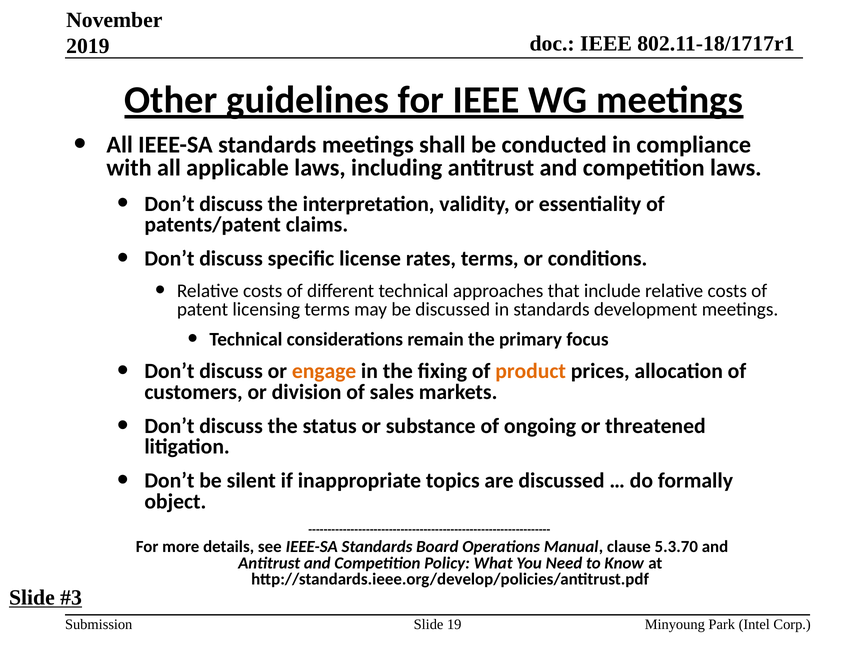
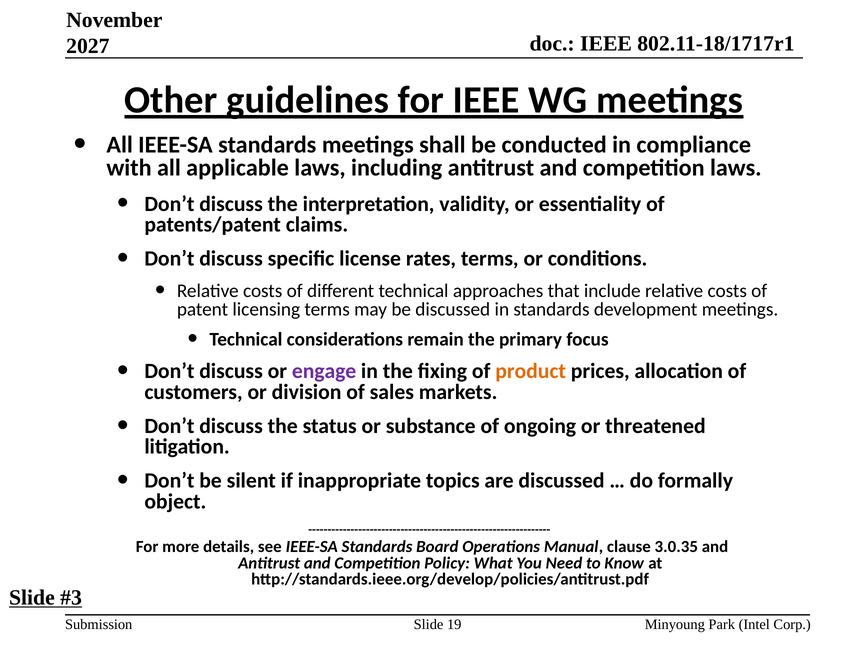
2019: 2019 -> 2027
engage colour: orange -> purple
5.3.70: 5.3.70 -> 3.0.35
